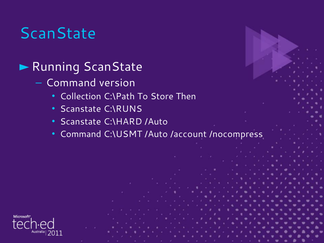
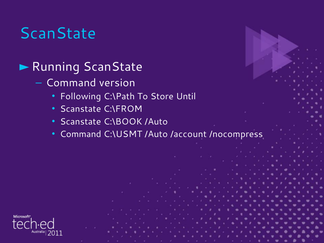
Collection: Collection -> Following
Then: Then -> Until
C:\RUNS: C:\RUNS -> C:\FROM
C:\HARD: C:\HARD -> C:\BOOK
